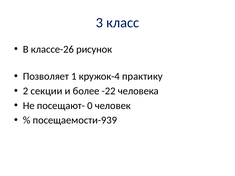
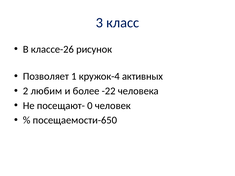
практику: практику -> активных
секции: секции -> любим
посещаемости-939: посещаемости-939 -> посещаемости-650
